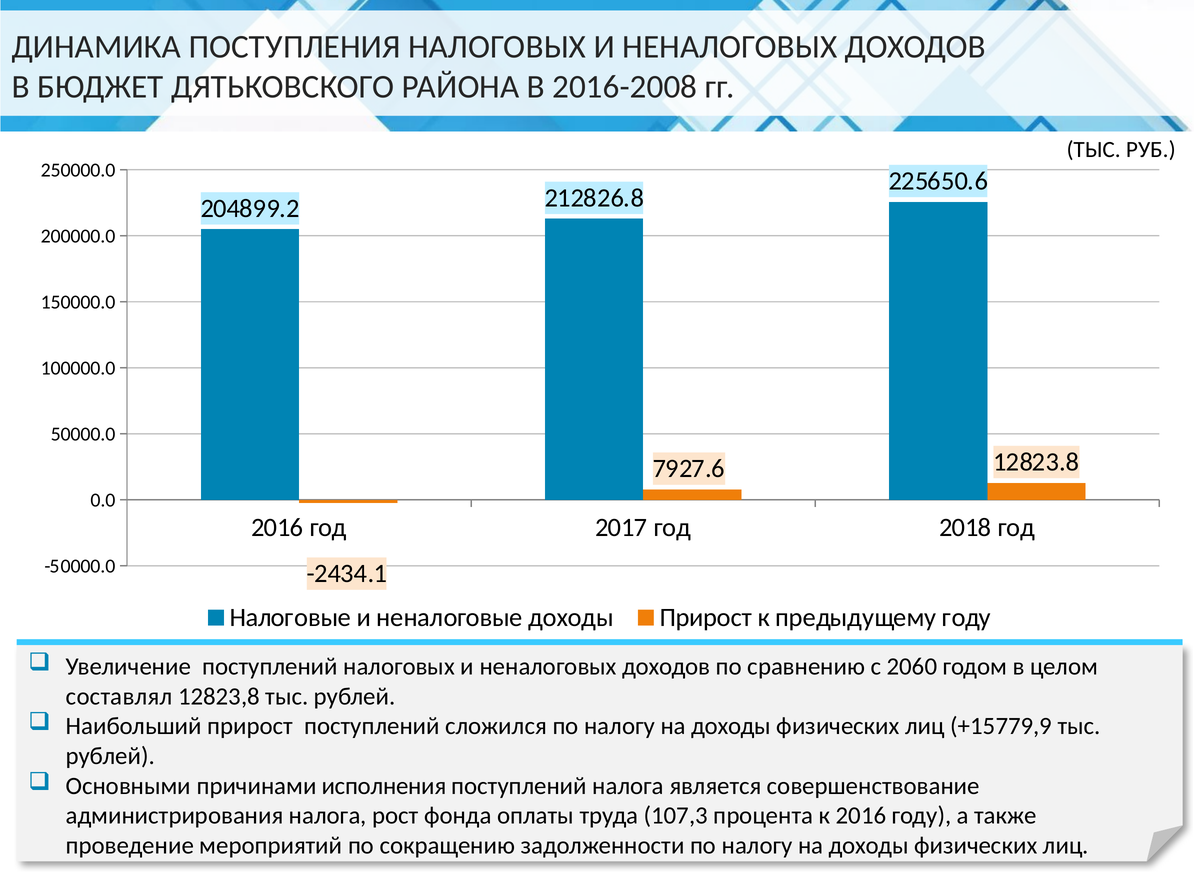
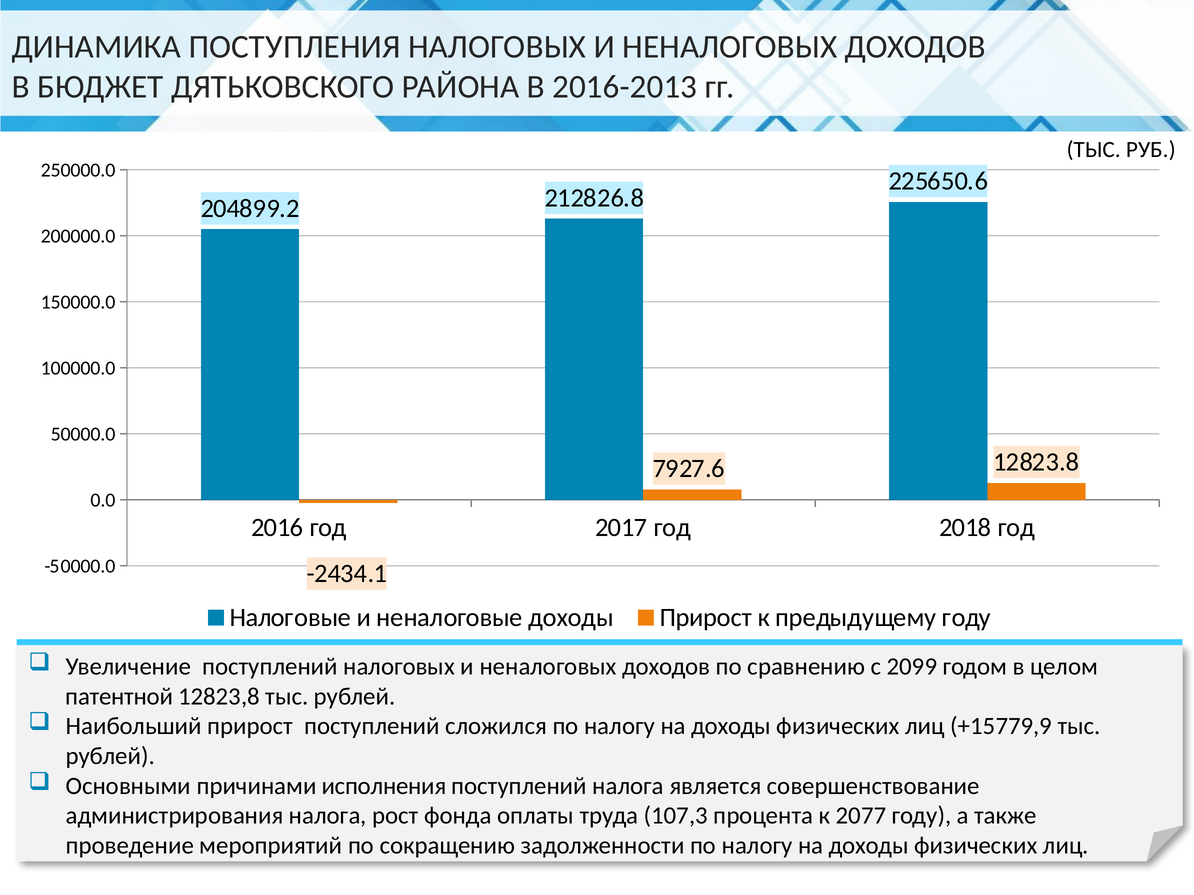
2016-2008: 2016-2008 -> 2016-2013
2060: 2060 -> 2099
составлял: составлял -> патентной
к 2016: 2016 -> 2077
